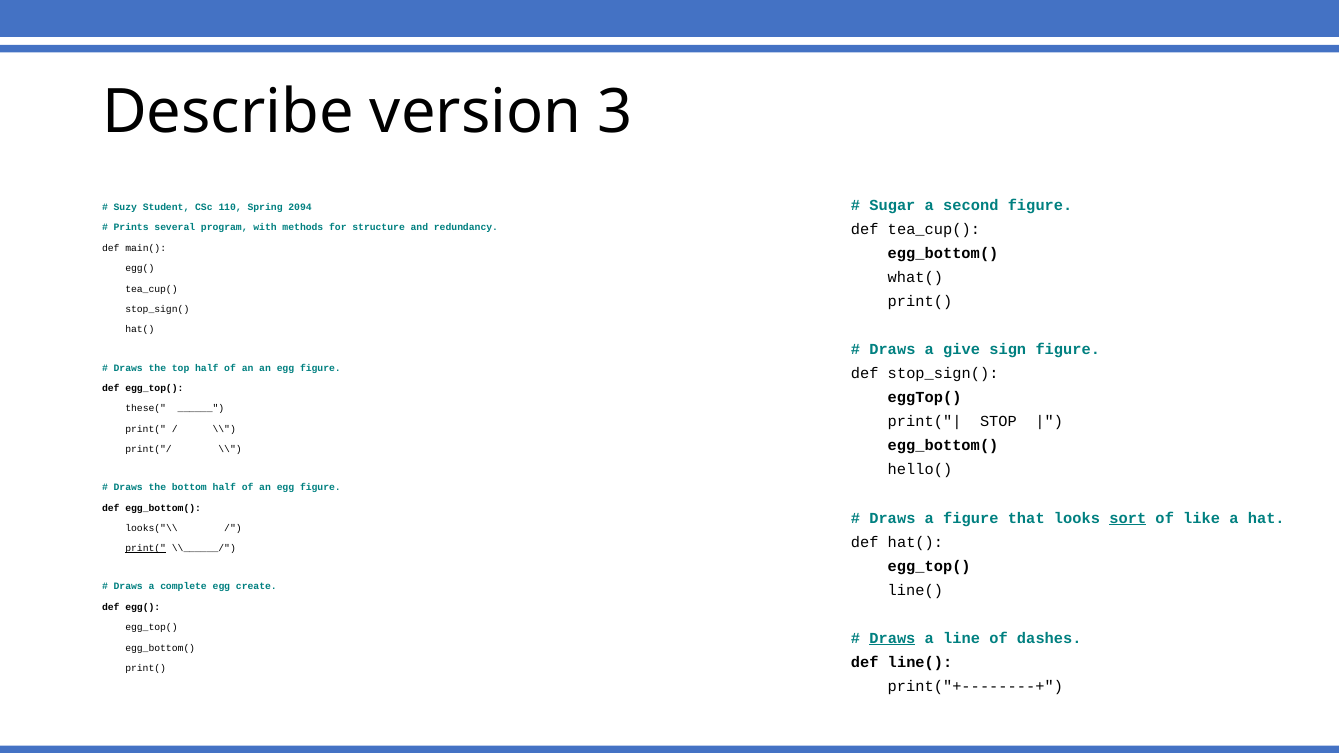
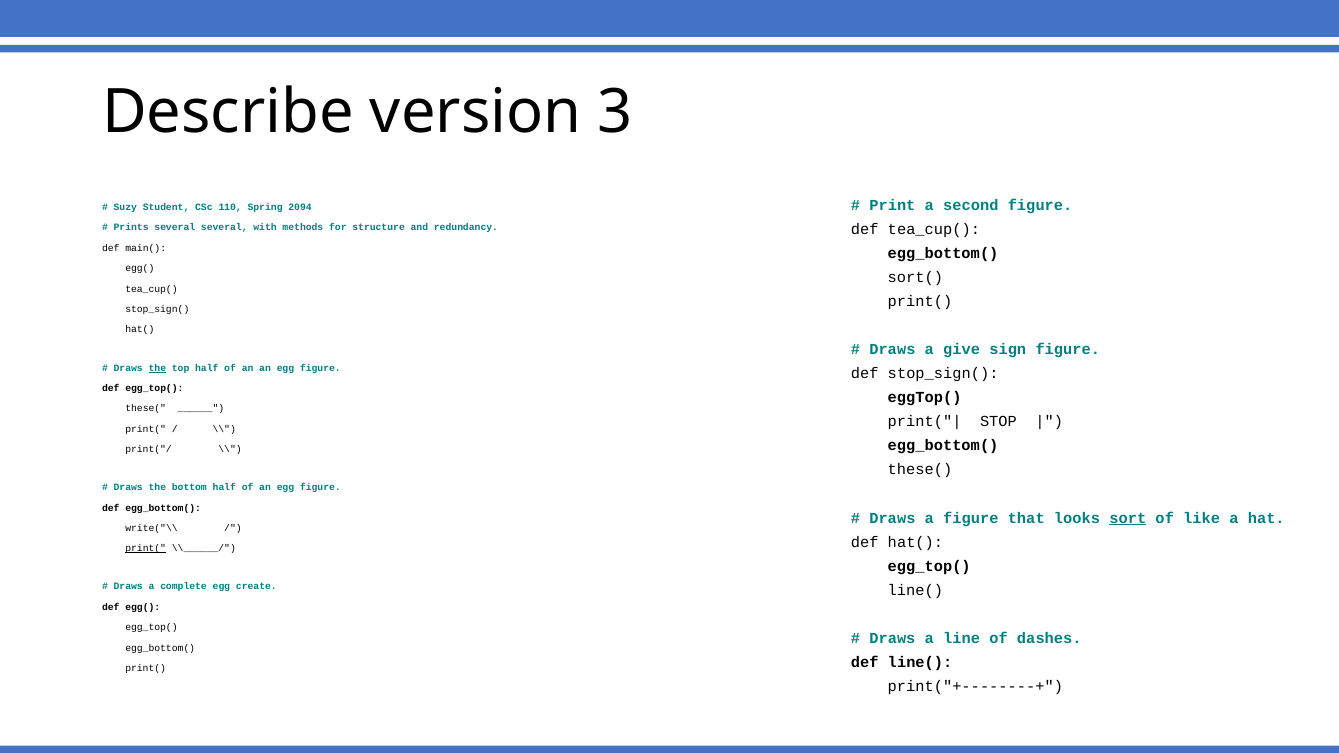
Sugar: Sugar -> Print
several program: program -> several
what(: what( -> sort(
the at (157, 368) underline: none -> present
hello( at (920, 470): hello( -> these(
looks("\\: looks("\\ -> write("\\
Draws at (892, 638) underline: present -> none
